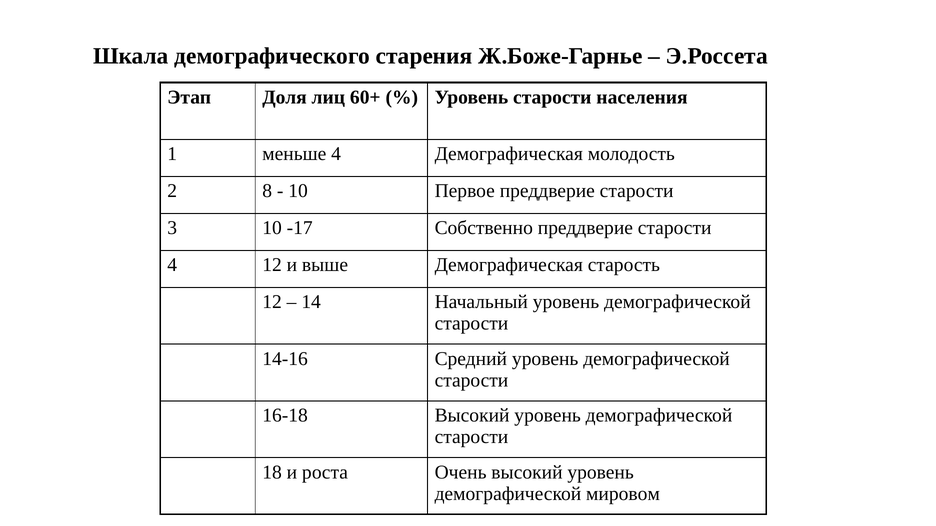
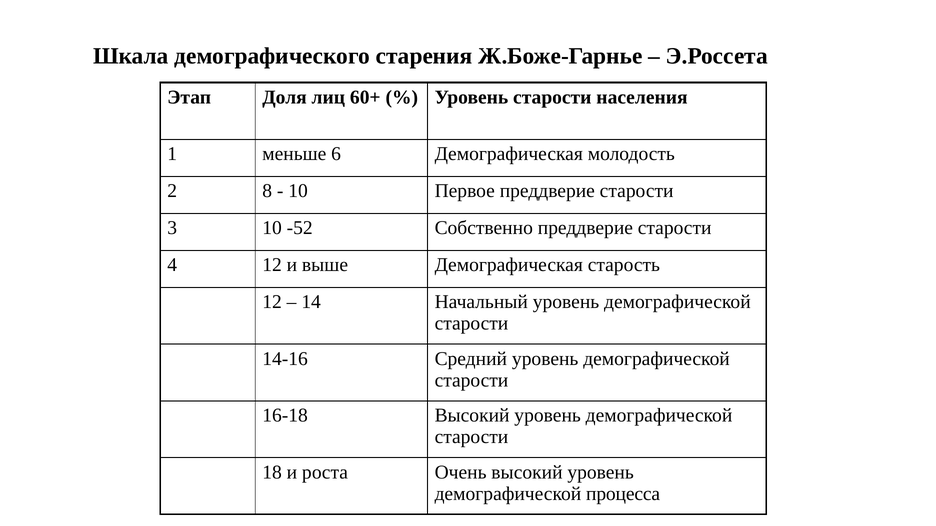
меньше 4: 4 -> 6
-17: -17 -> -52
мировом: мировом -> процесса
